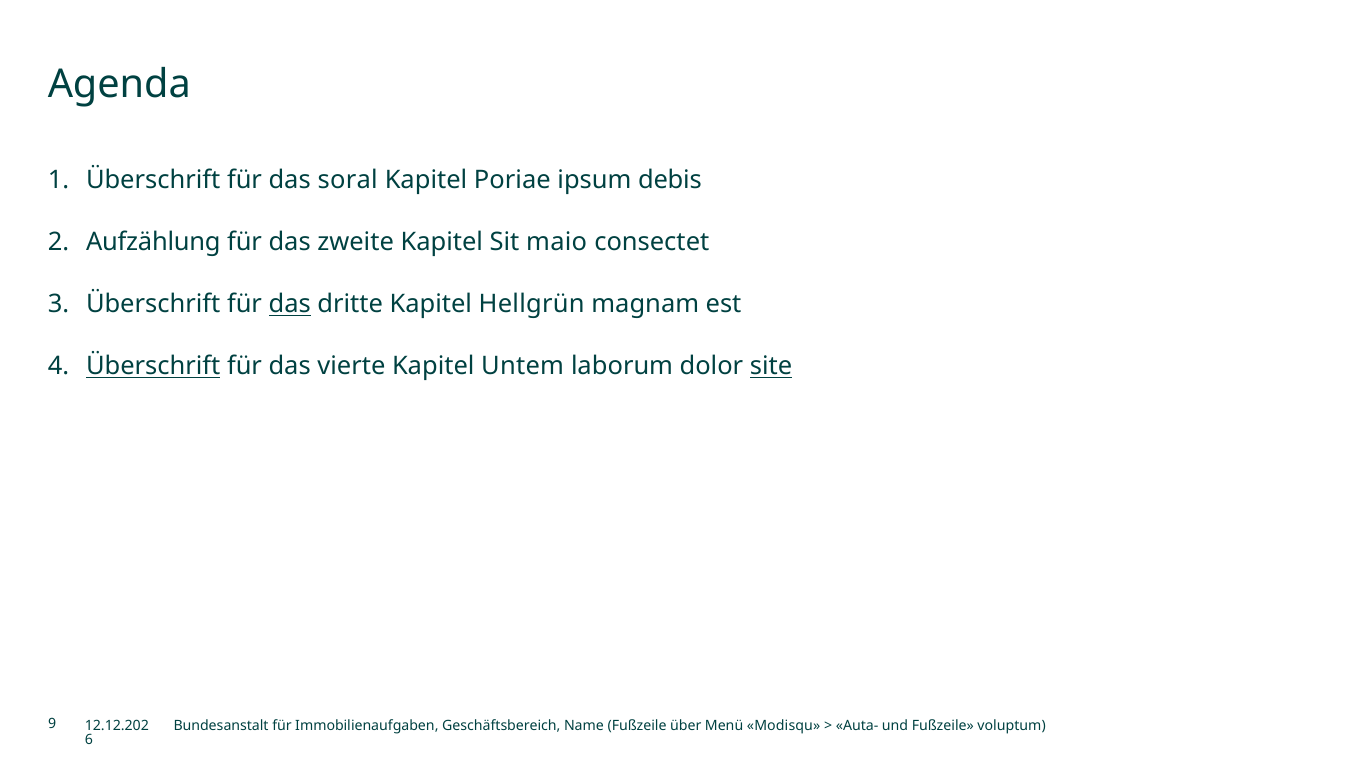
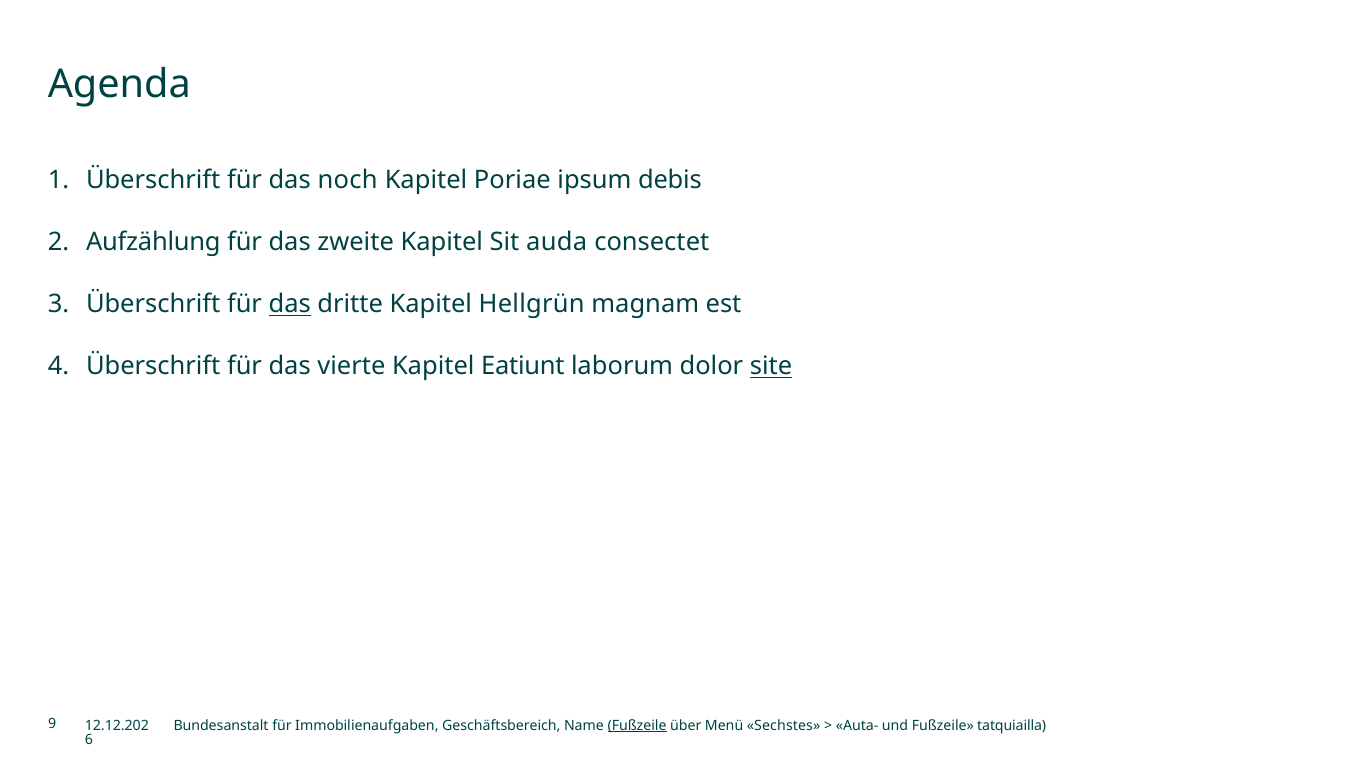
soral: soral -> noch
maio: maio -> auda
Überschrift at (153, 367) underline: present -> none
Untem: Untem -> Eatiunt
Fußzeile at (637, 725) underline: none -> present
Modisqu: Modisqu -> Sechstes
voluptum: voluptum -> tatquiailla
